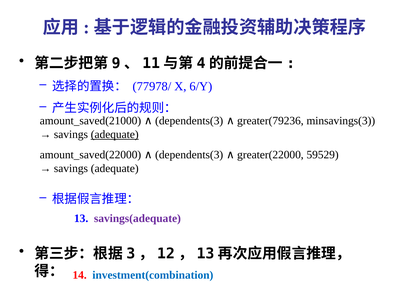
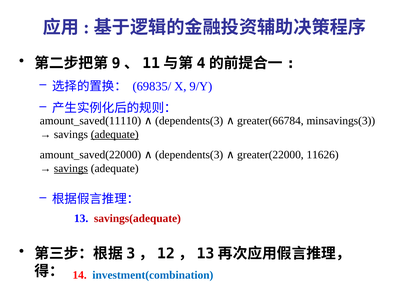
77978/: 77978/ -> 69835/
6/Y: 6/Y -> 9/Y
amount_saved(21000: amount_saved(21000 -> amount_saved(11110
greater(79236: greater(79236 -> greater(66784
59529: 59529 -> 11626
savings at (71, 168) underline: none -> present
savings(adequate colour: purple -> red
